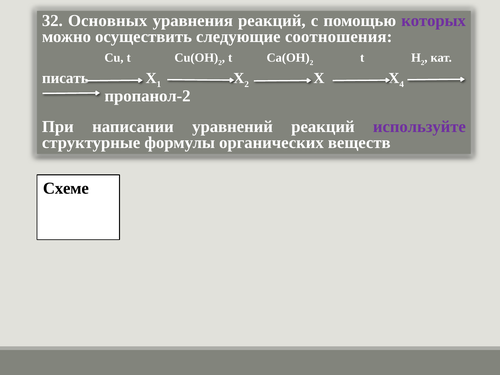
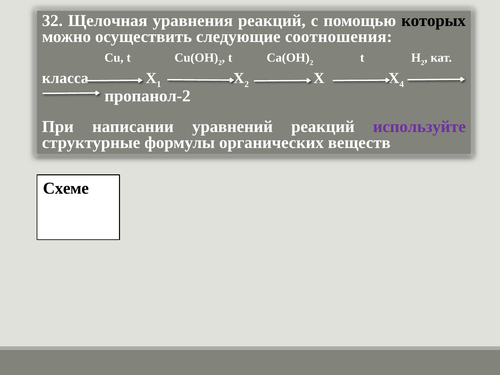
Основных: Основных -> Щелочная
которых colour: purple -> black
писать: писать -> класса
